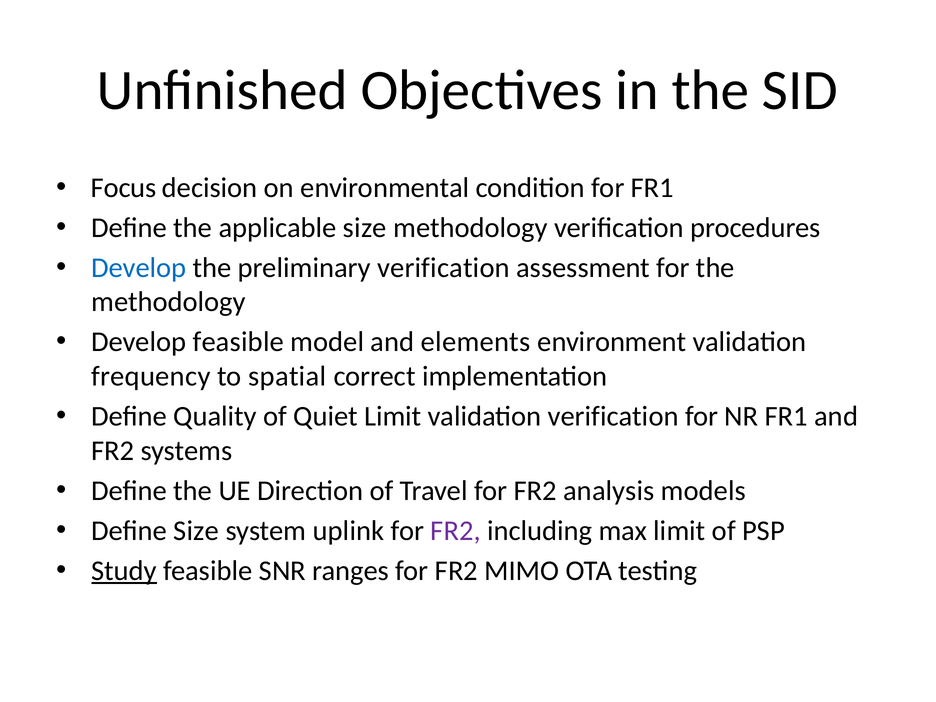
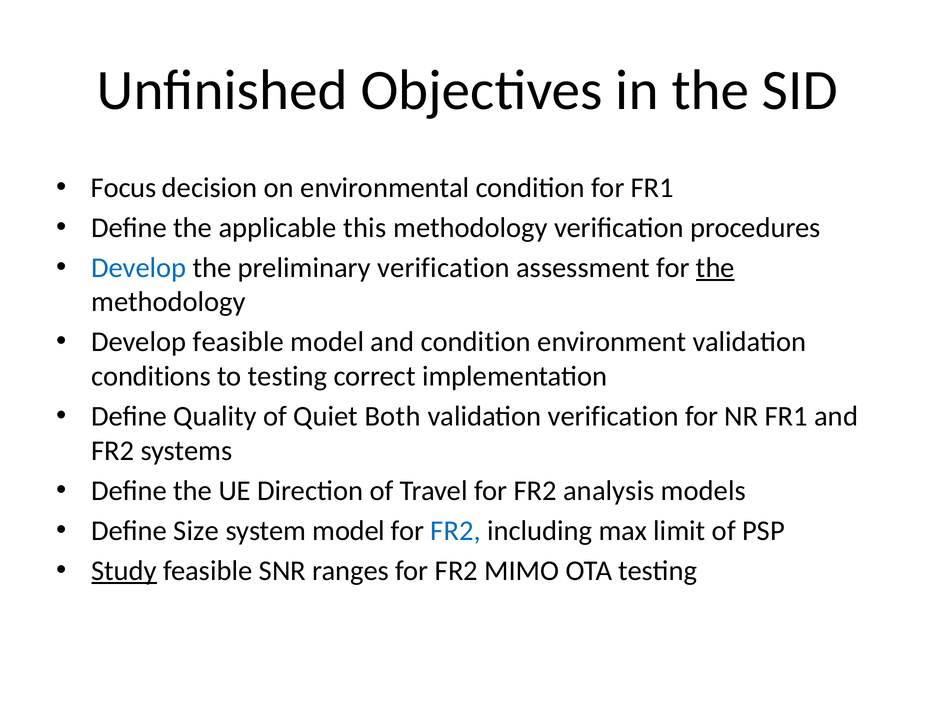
applicable size: size -> this
the at (715, 268) underline: none -> present
and elements: elements -> condition
frequency: frequency -> conditions
to spatial: spatial -> testing
Quiet Limit: Limit -> Both
system uplink: uplink -> model
FR2 at (456, 531) colour: purple -> blue
